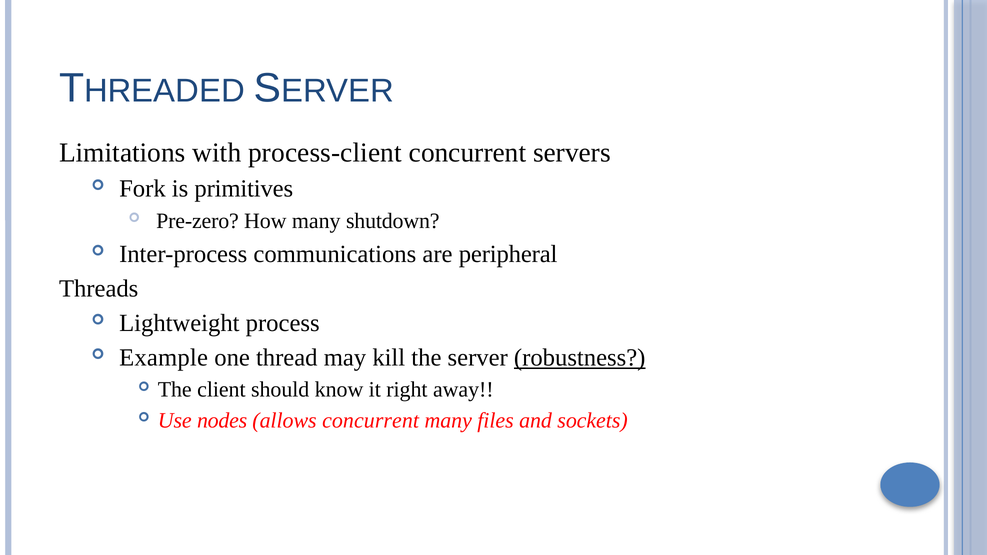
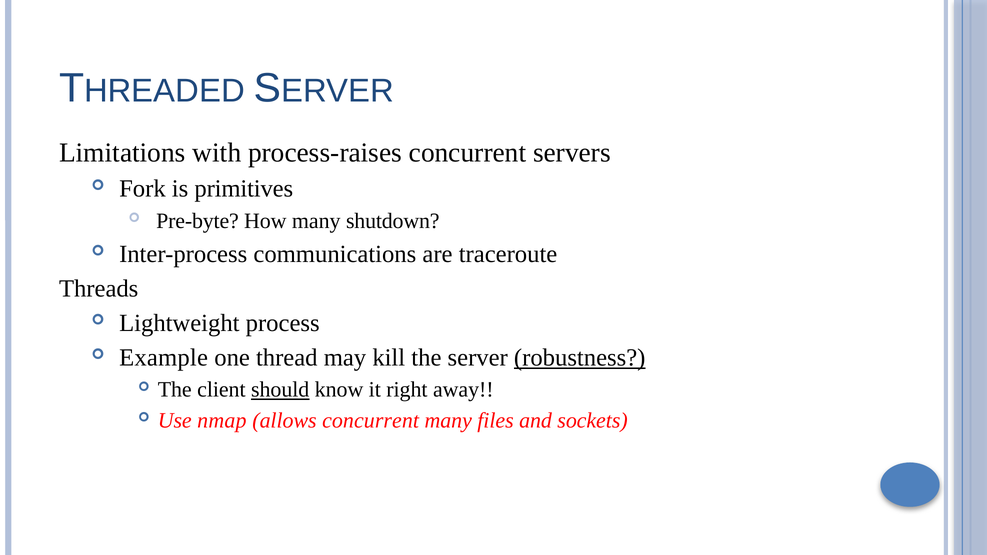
process-client: process-client -> process-raises
Pre-zero: Pre-zero -> Pre-byte
peripheral: peripheral -> traceroute
should underline: none -> present
nodes: nodes -> nmap
